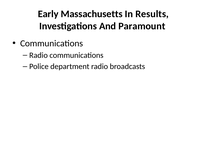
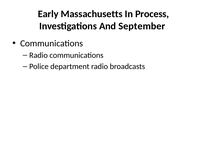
Results: Results -> Process
Paramount: Paramount -> September
